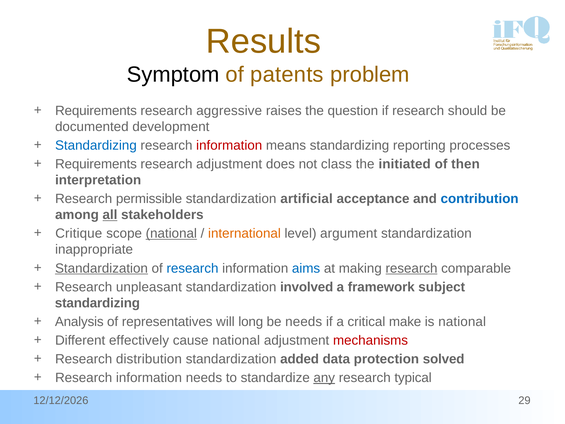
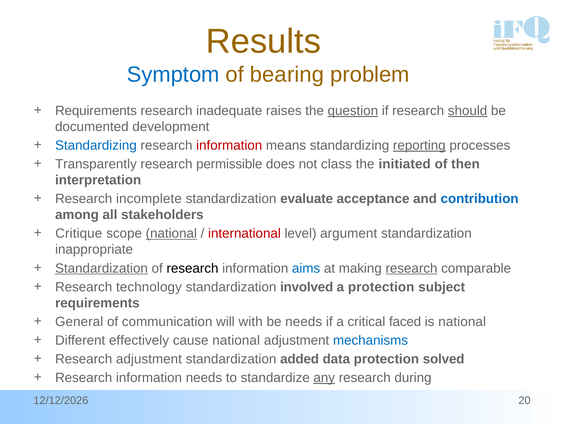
Symptom colour: black -> blue
patents: patents -> bearing
aggressive: aggressive -> inadequate
question underline: none -> present
should underline: none -> present
reporting underline: none -> present
Requirements at (96, 164): Requirements -> Transparently
research adjustment: adjustment -> permissible
permissible: permissible -> incomplete
artificial: artificial -> evaluate
all underline: present -> none
international colour: orange -> red
research at (192, 268) colour: blue -> black
unpleasant: unpleasant -> technology
a framework: framework -> protection
standardizing at (97, 303): standardizing -> requirements
Analysis: Analysis -> General
representatives: representatives -> communication
long: long -> with
make: make -> faced
mechanisms colour: red -> blue
Research distribution: distribution -> adjustment
typical: typical -> during
29: 29 -> 20
